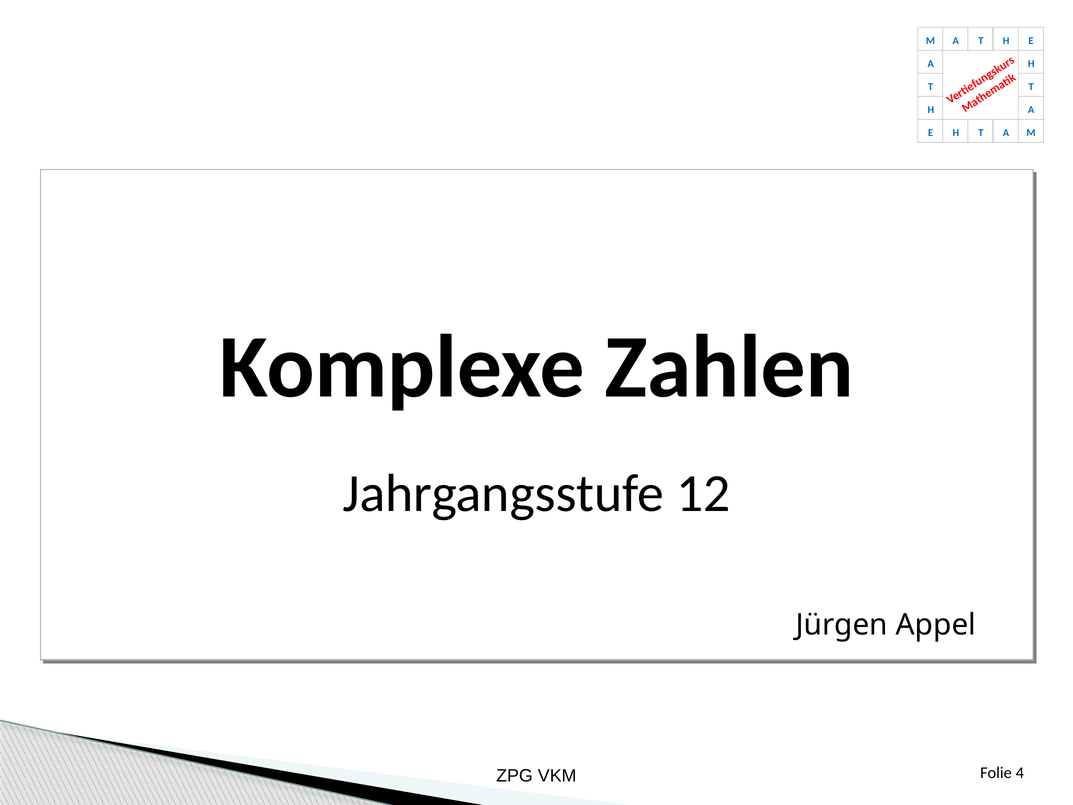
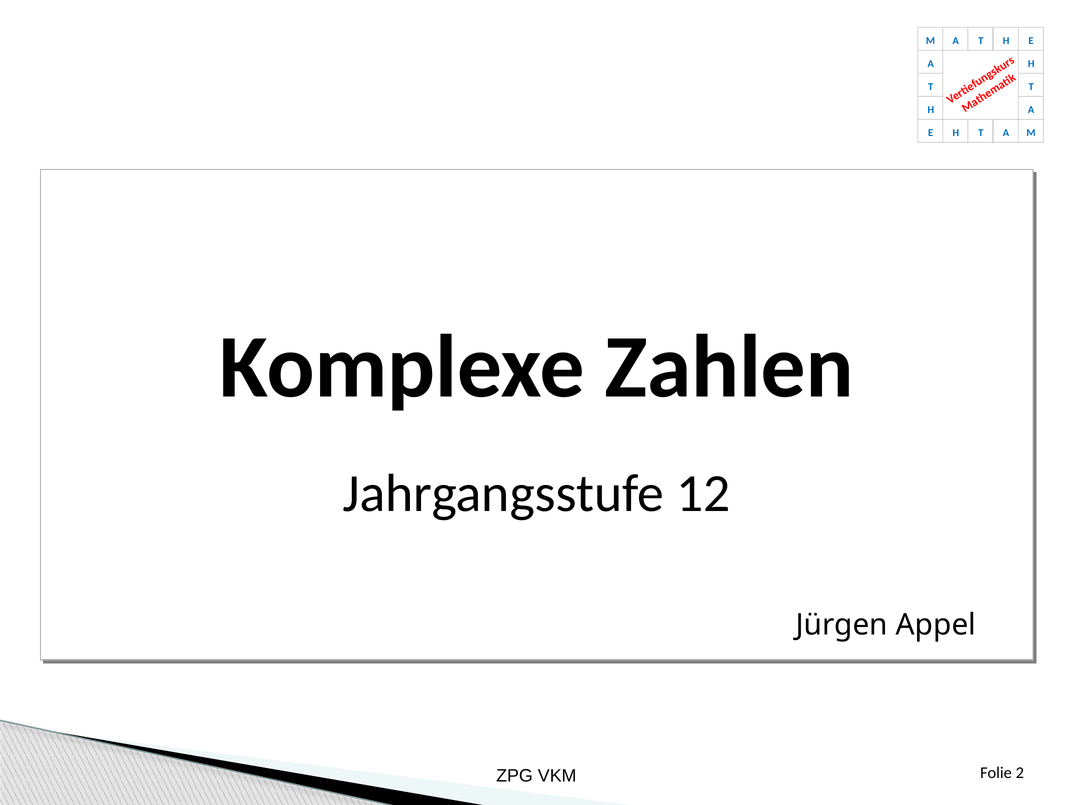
4: 4 -> 2
